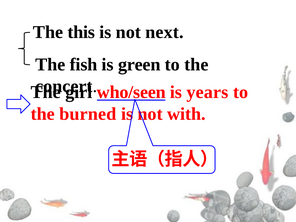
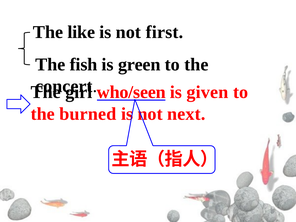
this: this -> like
next: next -> first
years: years -> given
with: with -> next
